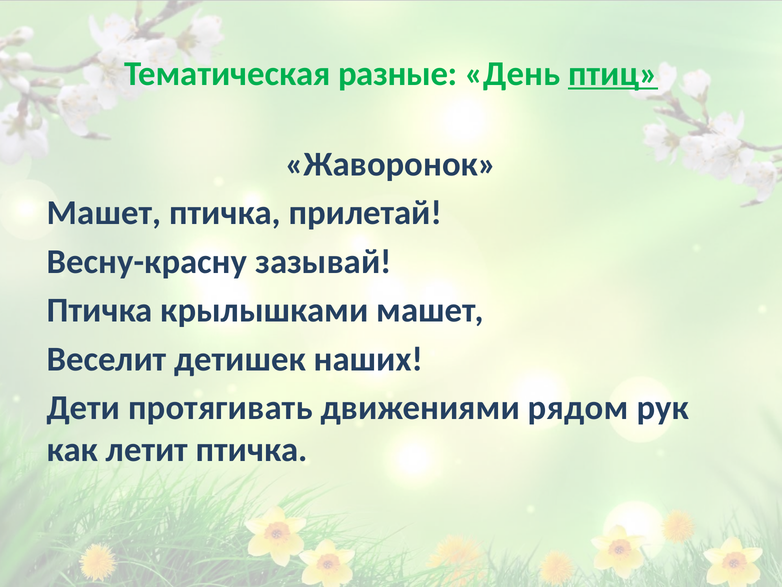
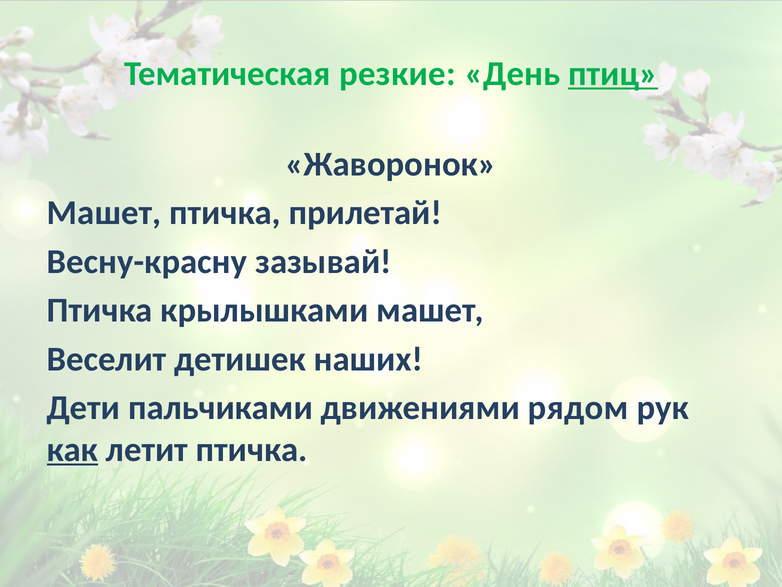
разные: разные -> резкие
протягивать: протягивать -> пальчиками
как underline: none -> present
